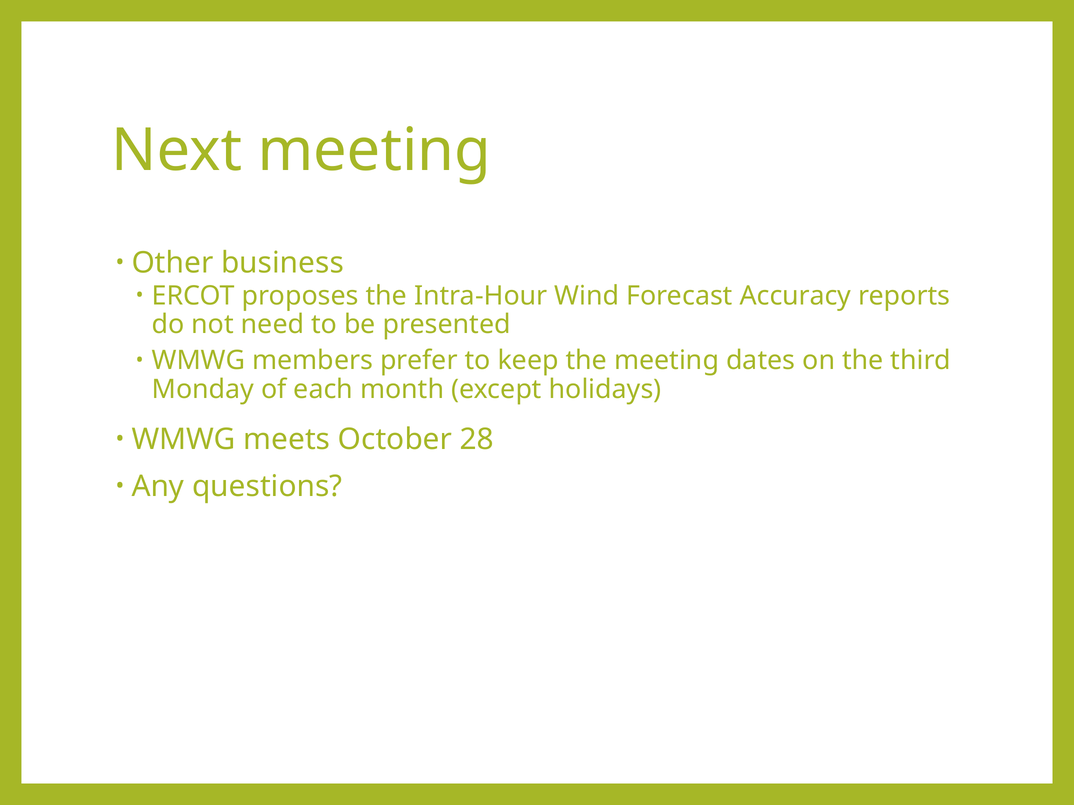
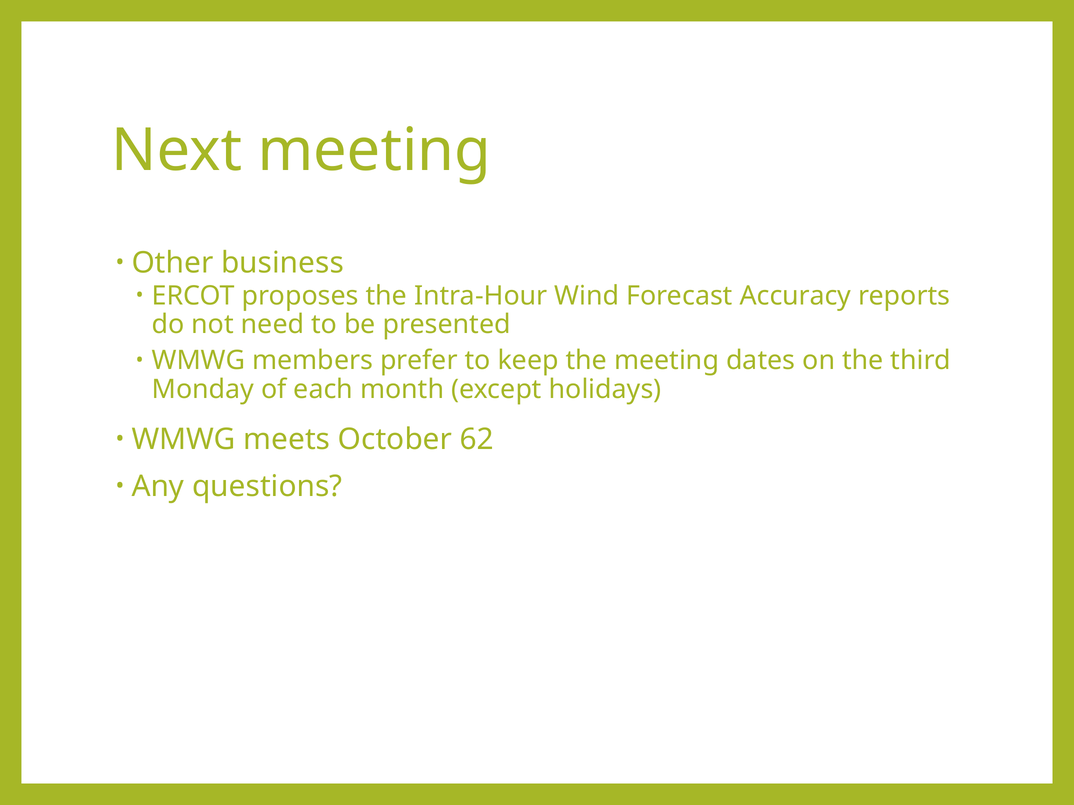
28: 28 -> 62
